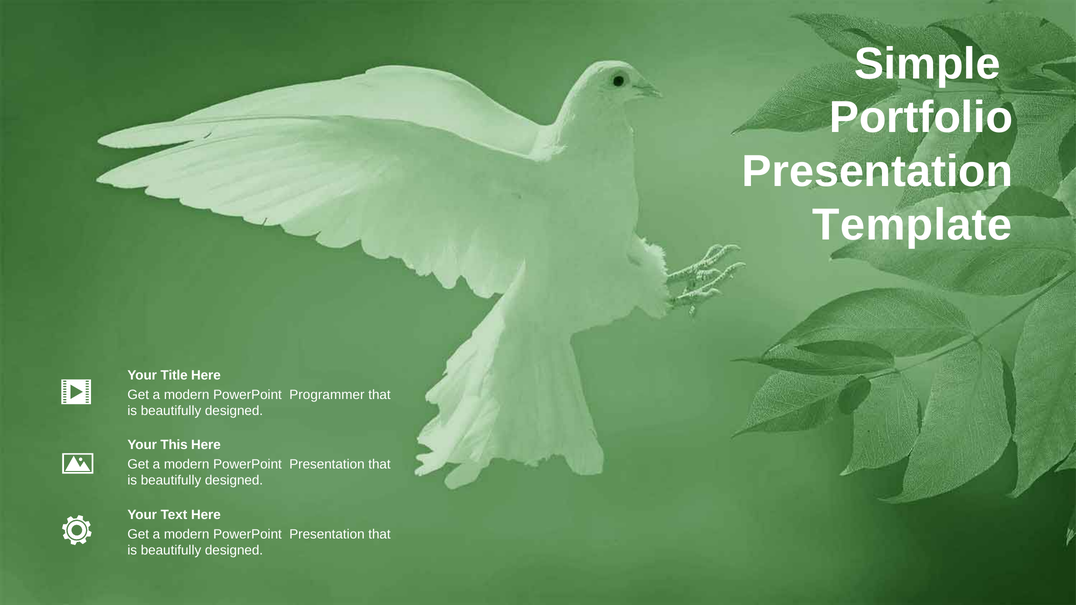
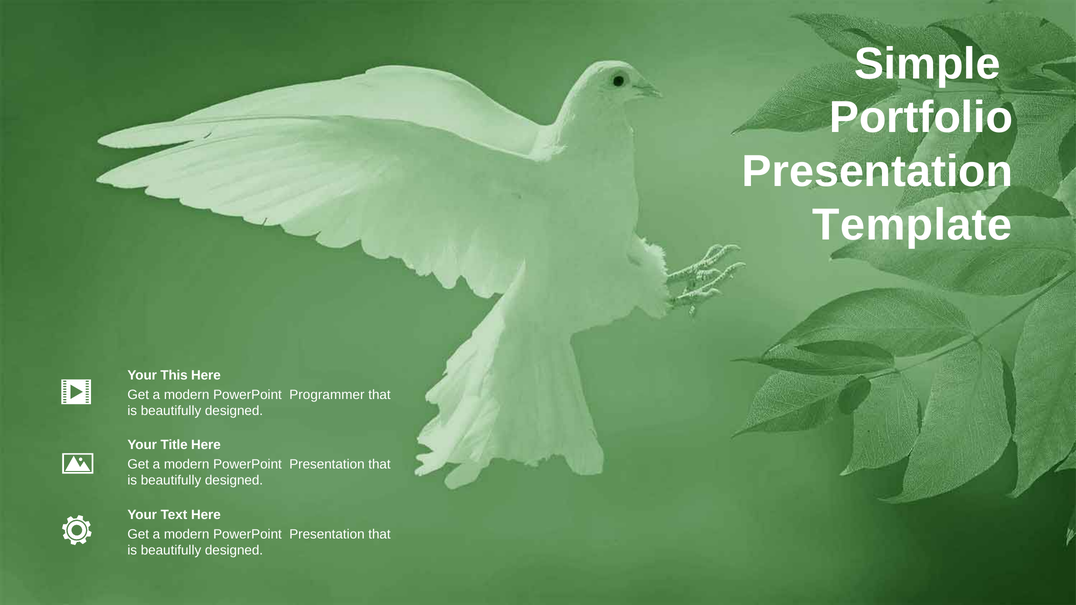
Title: Title -> This
This: This -> Title
